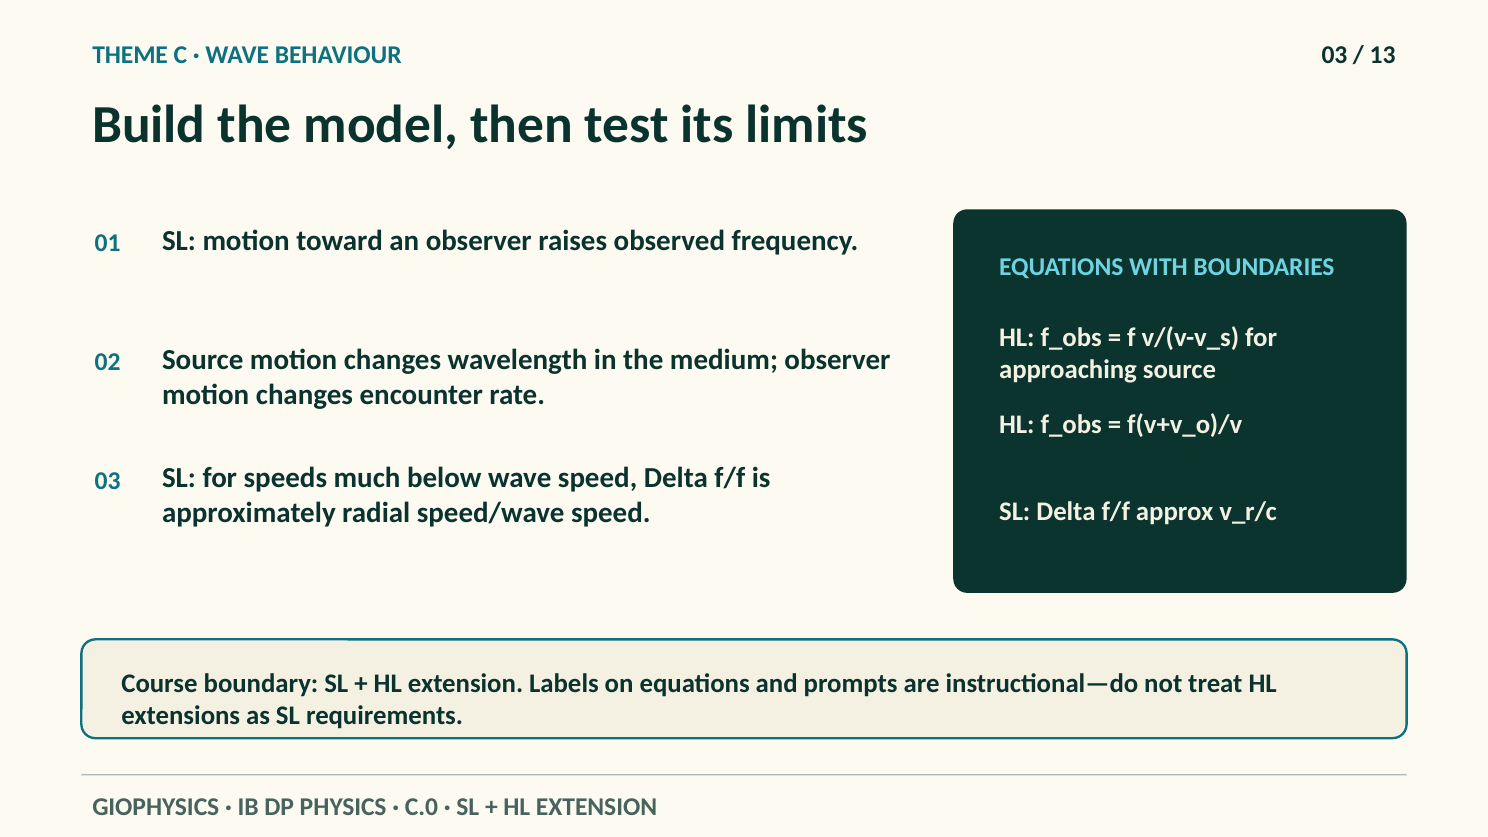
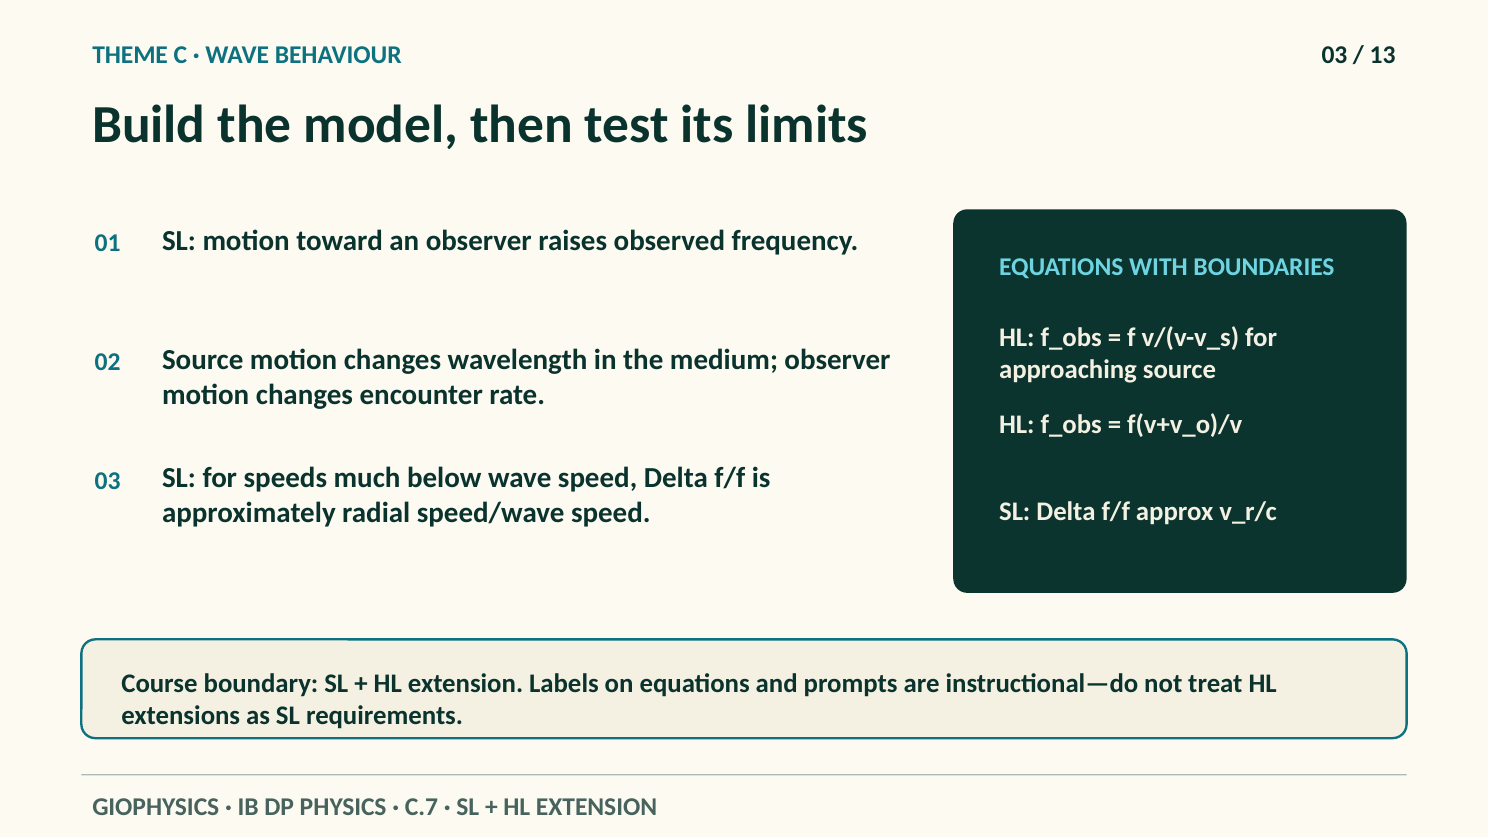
C.0: C.0 -> C.7
